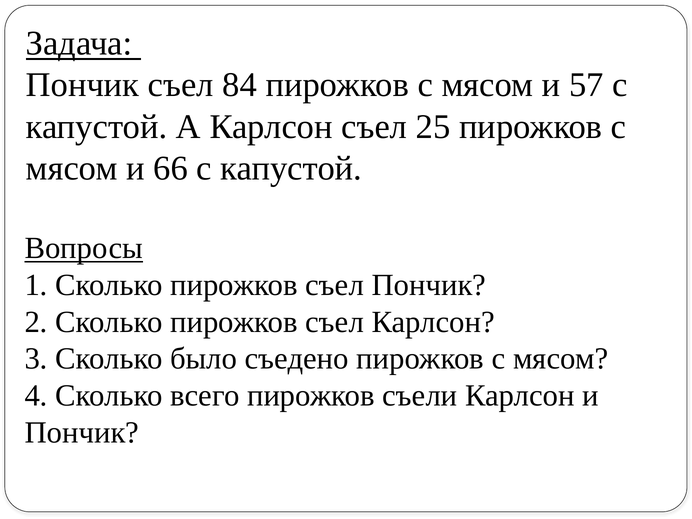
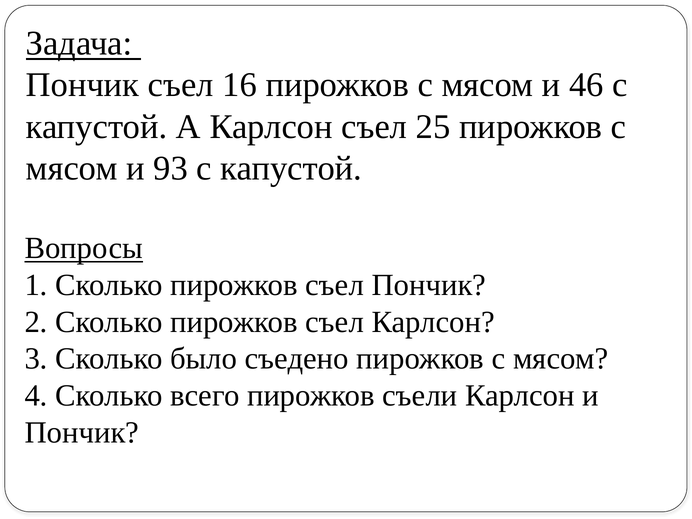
84: 84 -> 16
57: 57 -> 46
66: 66 -> 93
